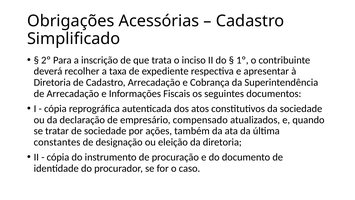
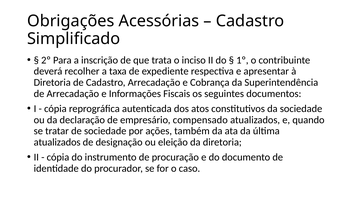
constantes at (57, 142): constantes -> atualizados
